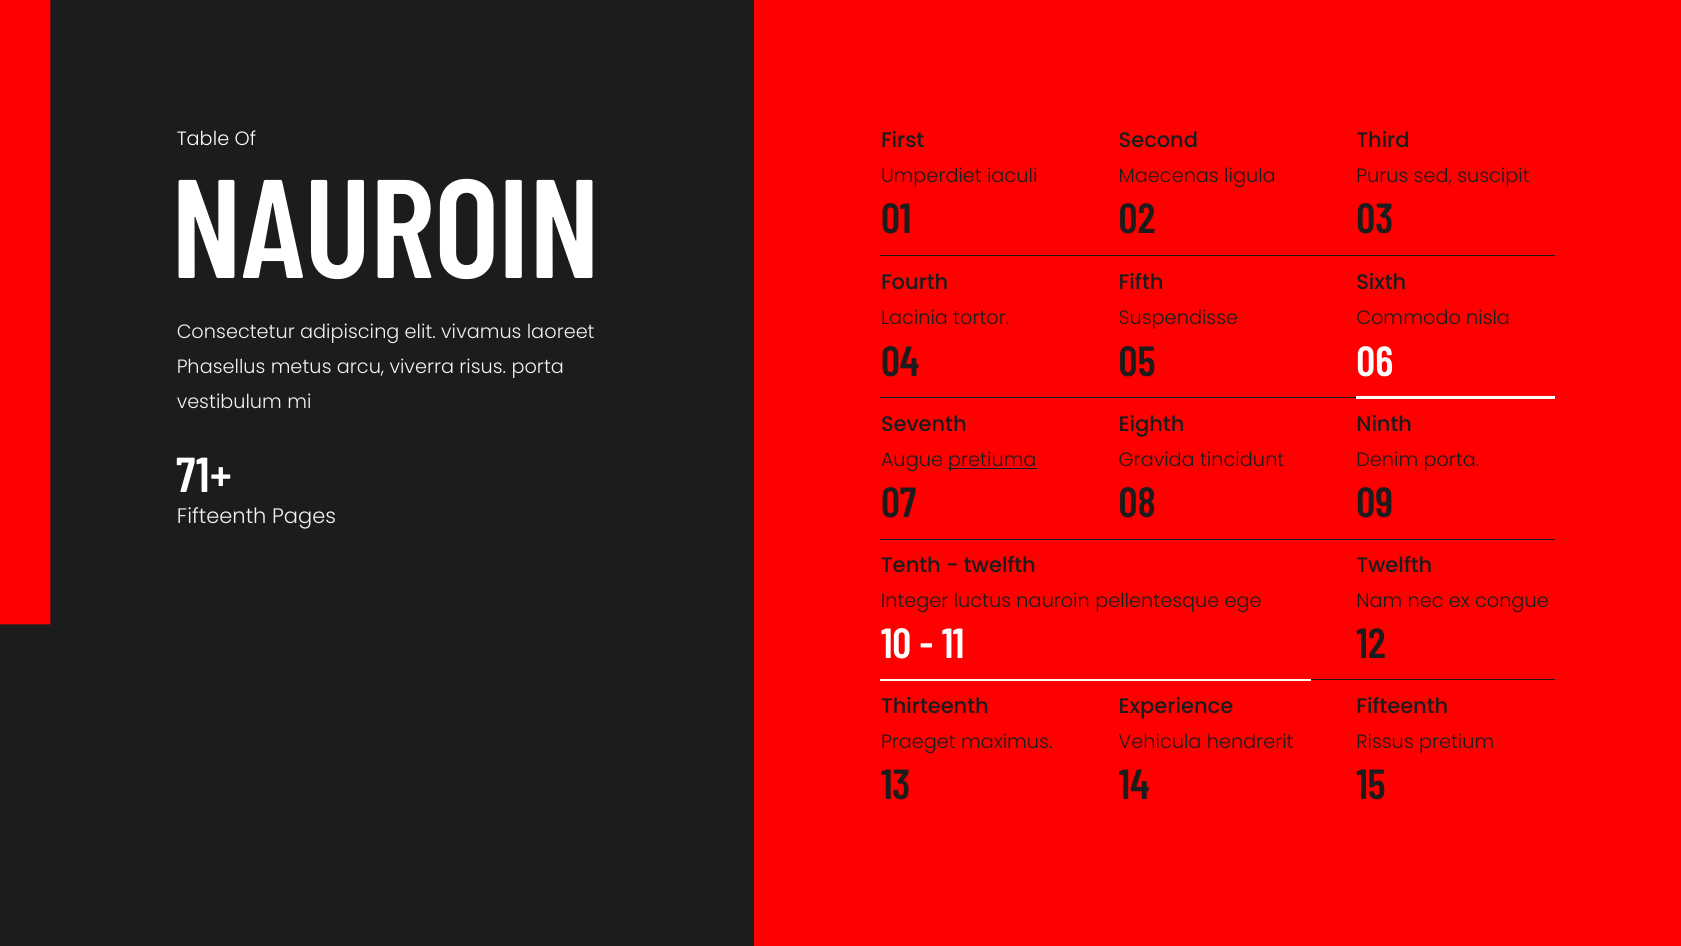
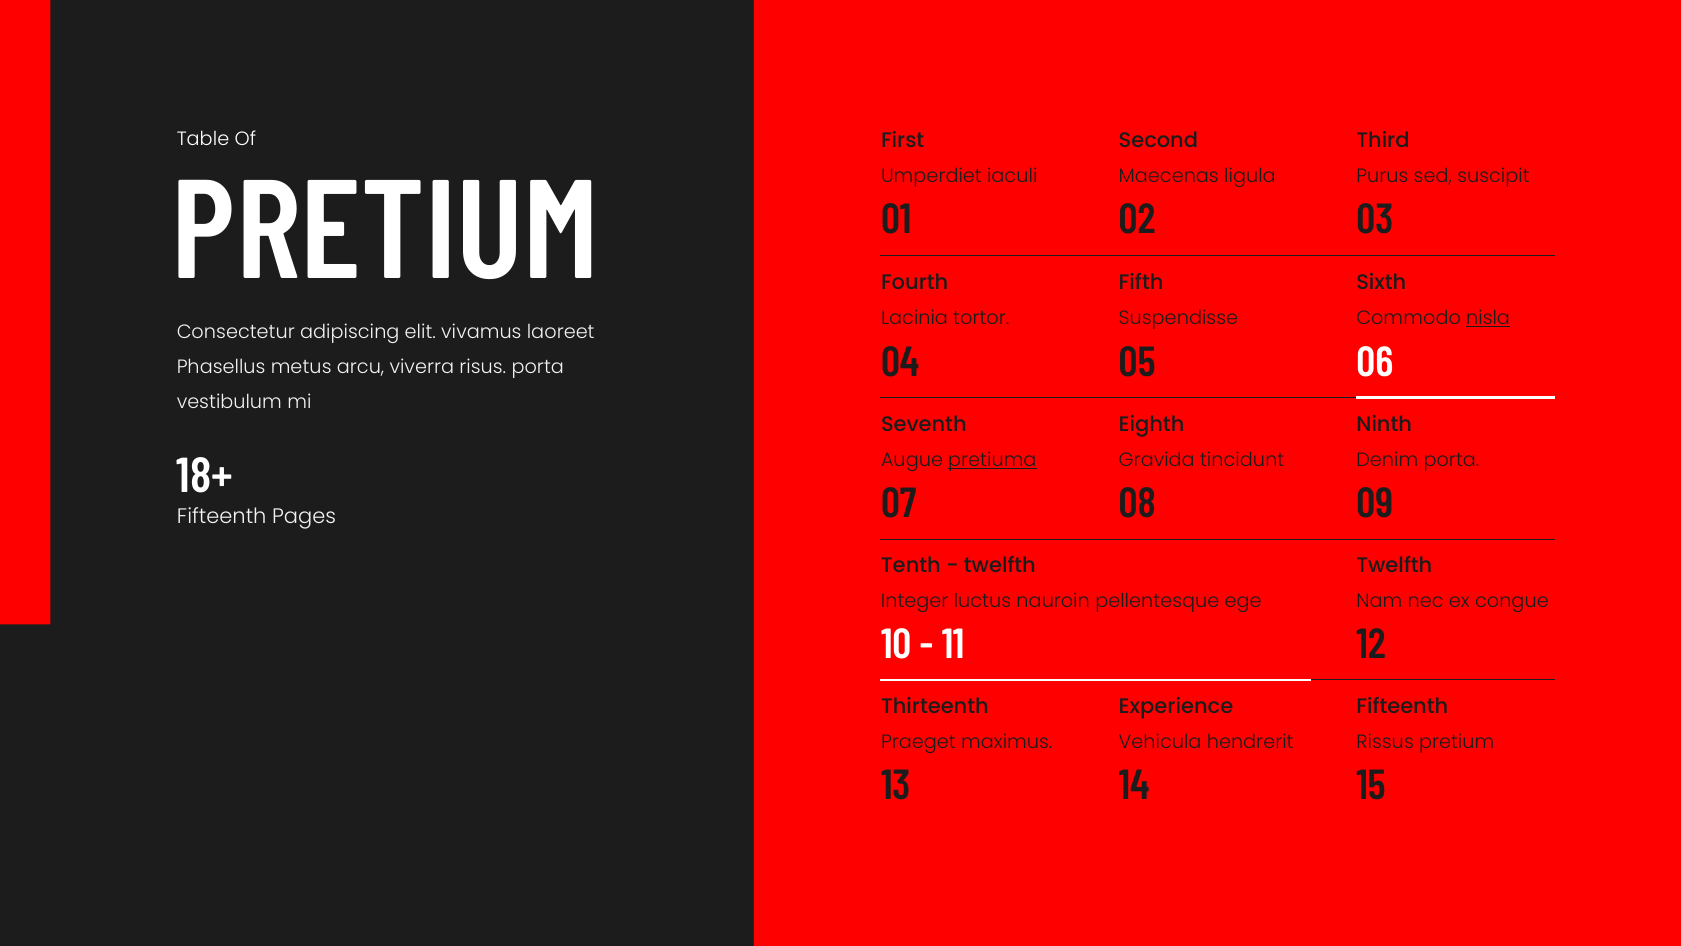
NAUROIN at (386, 232): NAUROIN -> PRETIUM
nisla underline: none -> present
71+: 71+ -> 18+
